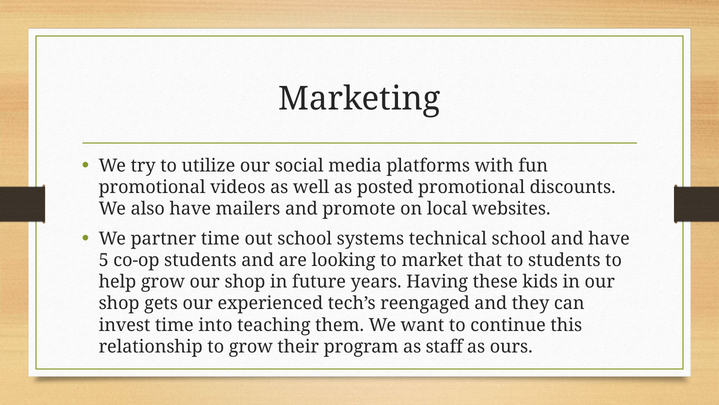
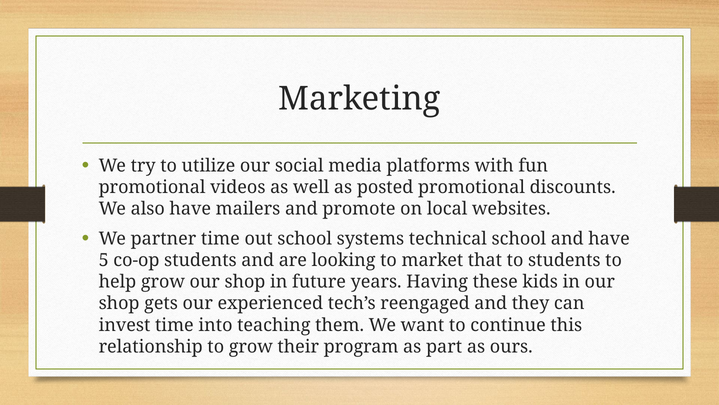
staff: staff -> part
